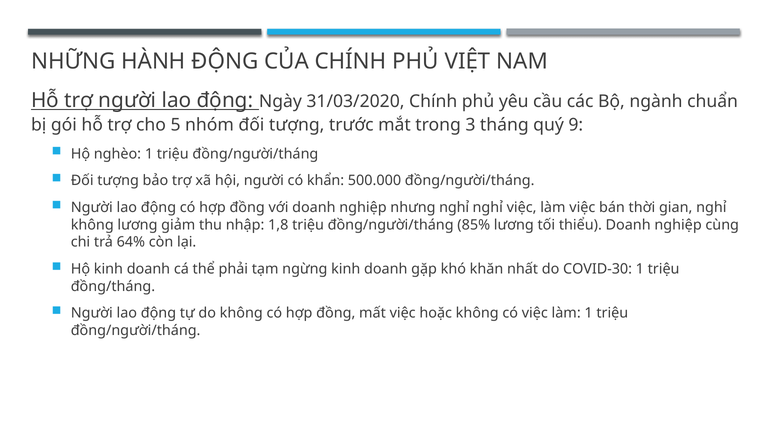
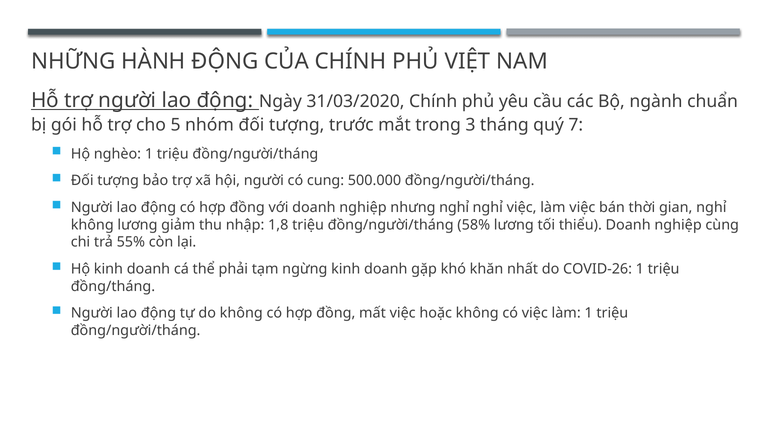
9: 9 -> 7
khẩn: khẩn -> cung
85%: 85% -> 58%
64%: 64% -> 55%
COVID-30: COVID-30 -> COVID-26
